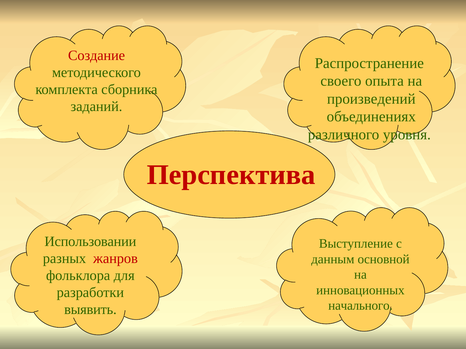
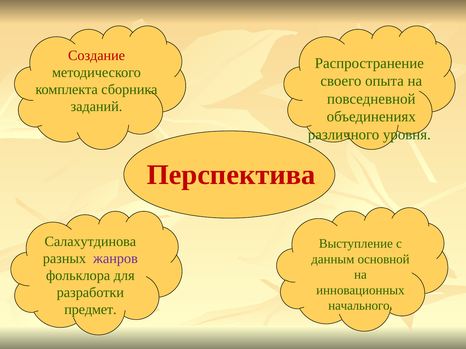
произведений: произведений -> повседневной
Использовании: Использовании -> Салахутдинова
жанров colour: red -> purple
выявить: выявить -> предмет
